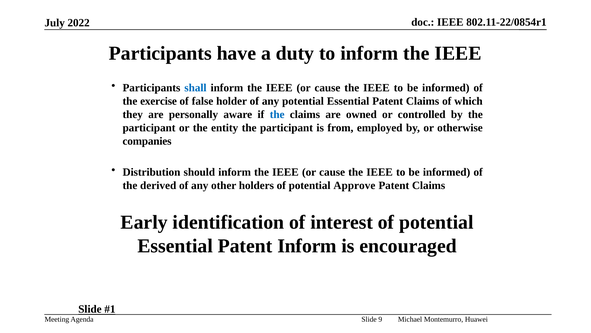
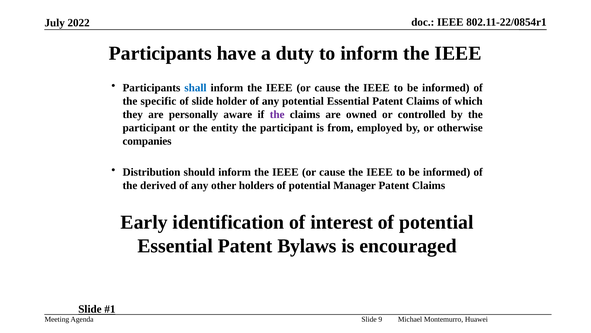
exercise: exercise -> specific
of false: false -> slide
the at (277, 114) colour: blue -> purple
Approve: Approve -> Manager
Patent Inform: Inform -> Bylaws
